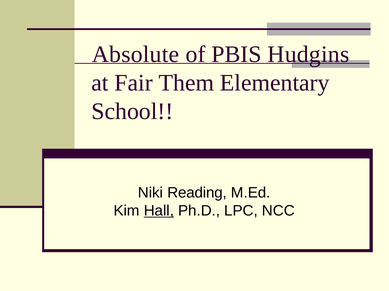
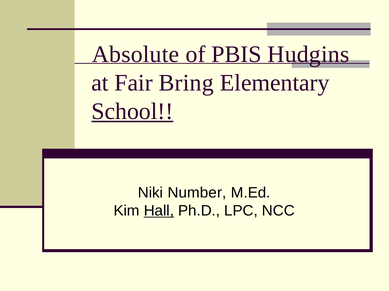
Them: Them -> Bring
School underline: none -> present
Reading: Reading -> Number
